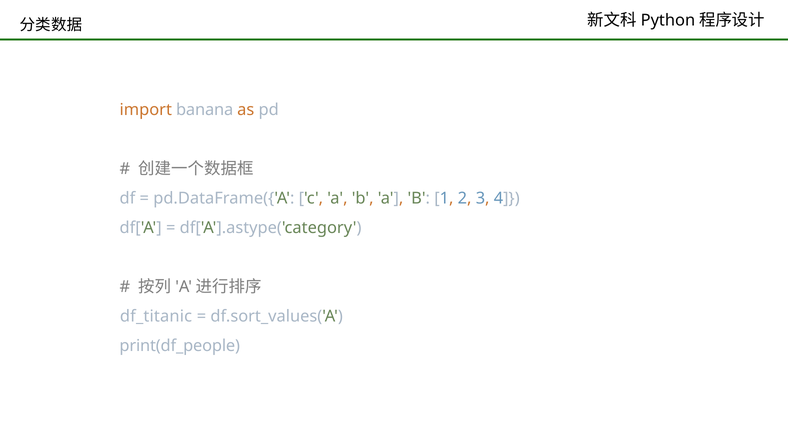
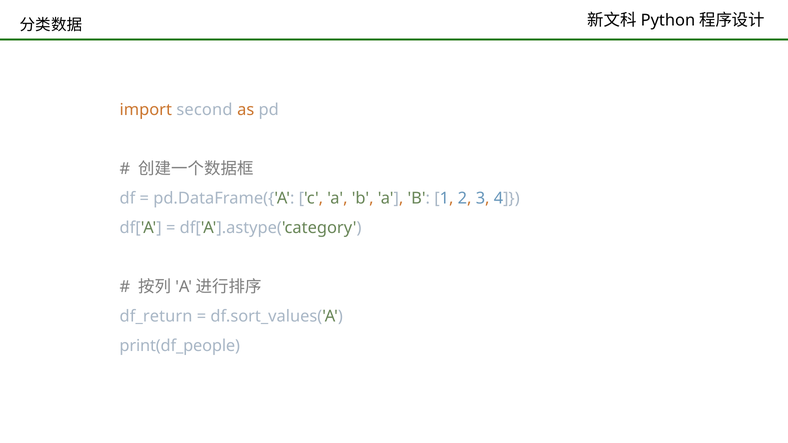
banana: banana -> second
df_titanic: df_titanic -> df_return
